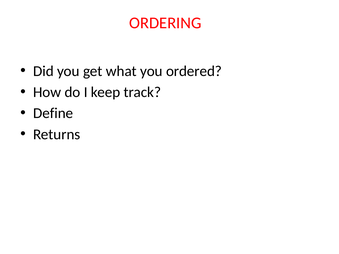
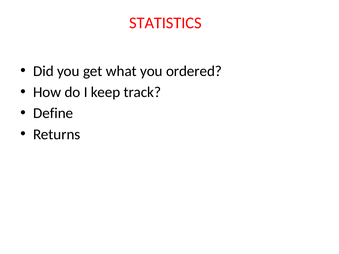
ORDERING: ORDERING -> STATISTICS
